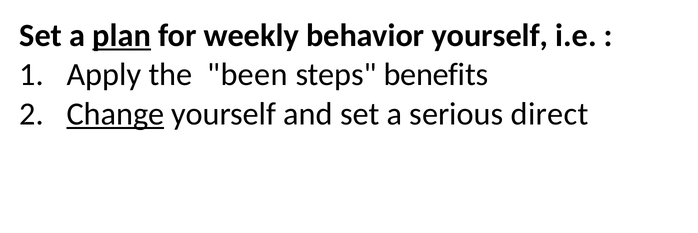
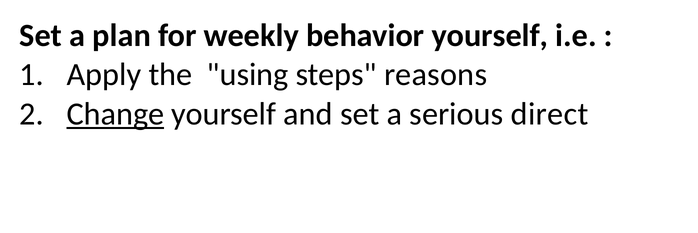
plan underline: present -> none
been: been -> using
benefits: benefits -> reasons
